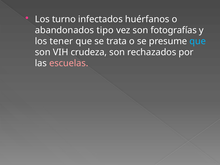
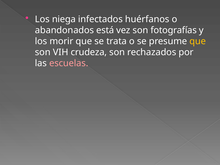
turno: turno -> niega
tipo: tipo -> está
tener: tener -> morir
que at (198, 41) colour: light blue -> yellow
